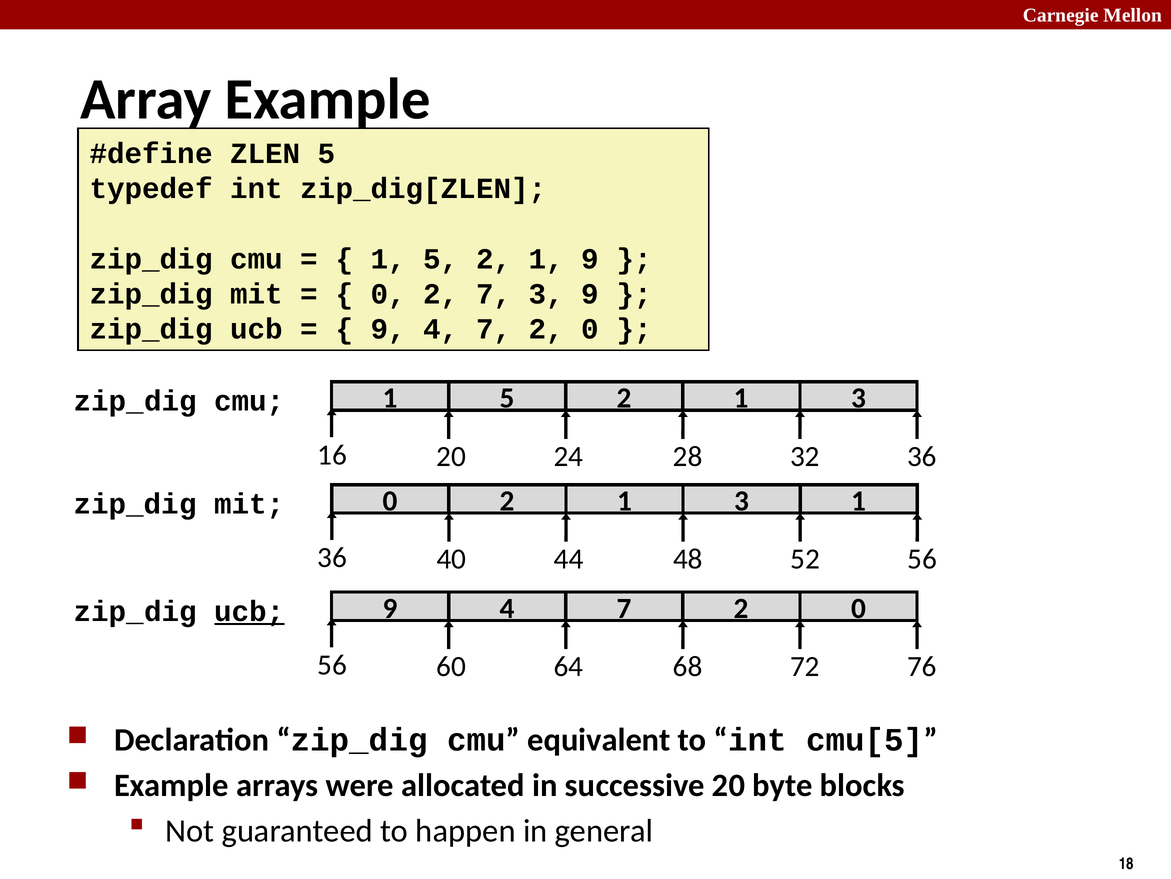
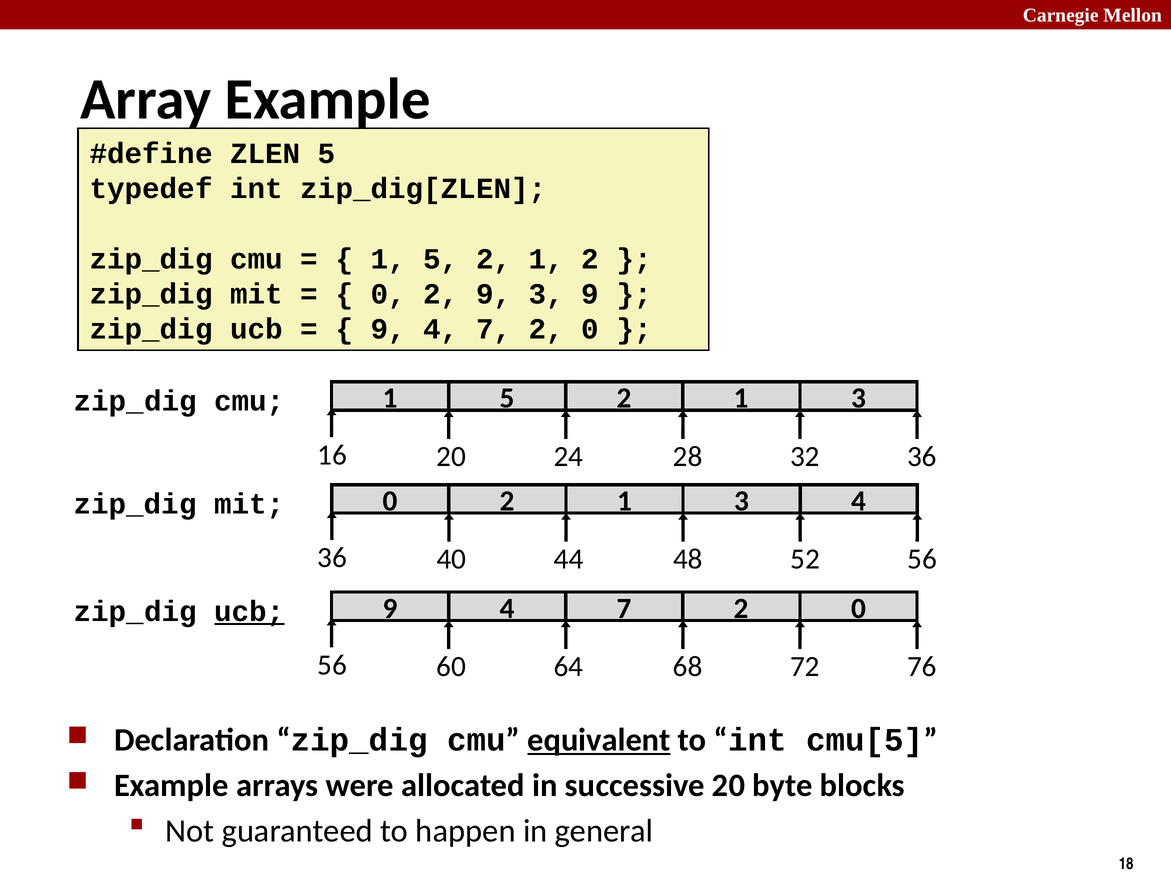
1 9: 9 -> 2
2 7: 7 -> 9
3 1: 1 -> 4
equivalent underline: none -> present
